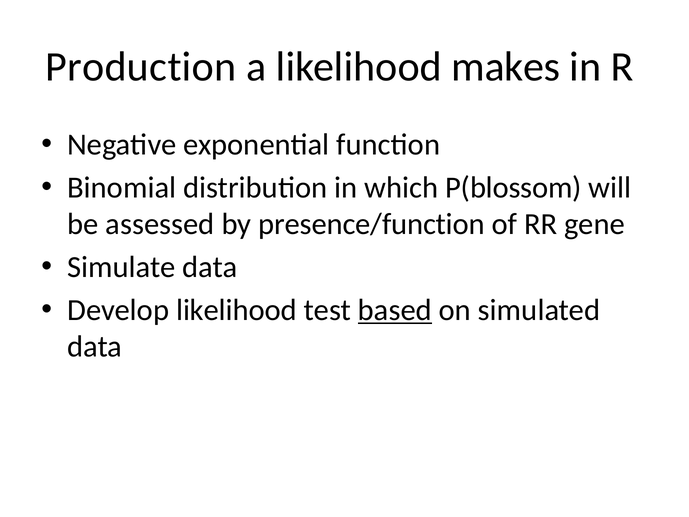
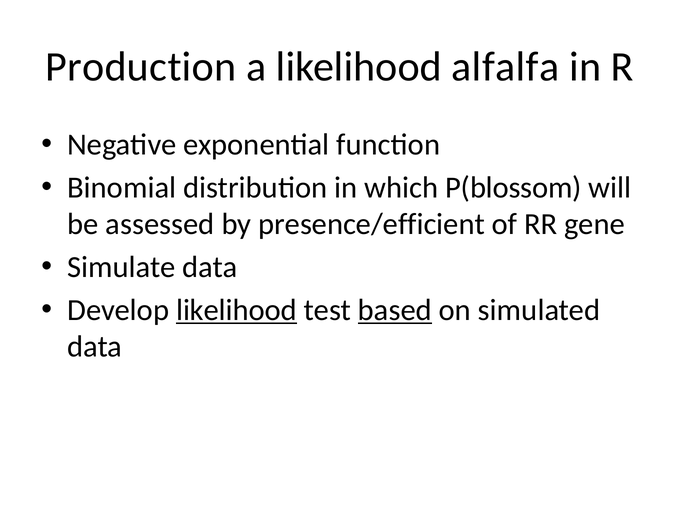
makes: makes -> alfalfa
presence/function: presence/function -> presence/efficient
likelihood at (236, 310) underline: none -> present
